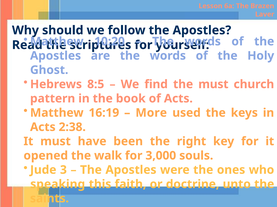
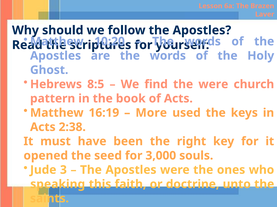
the must: must -> were
walk: walk -> seed
